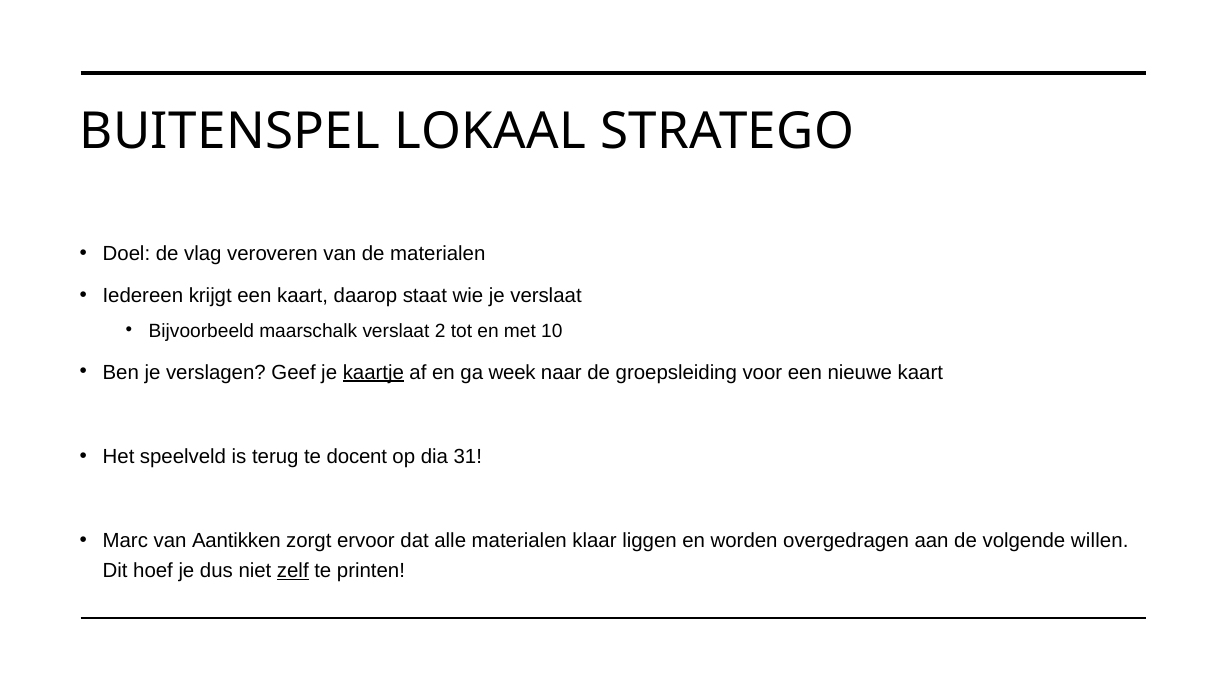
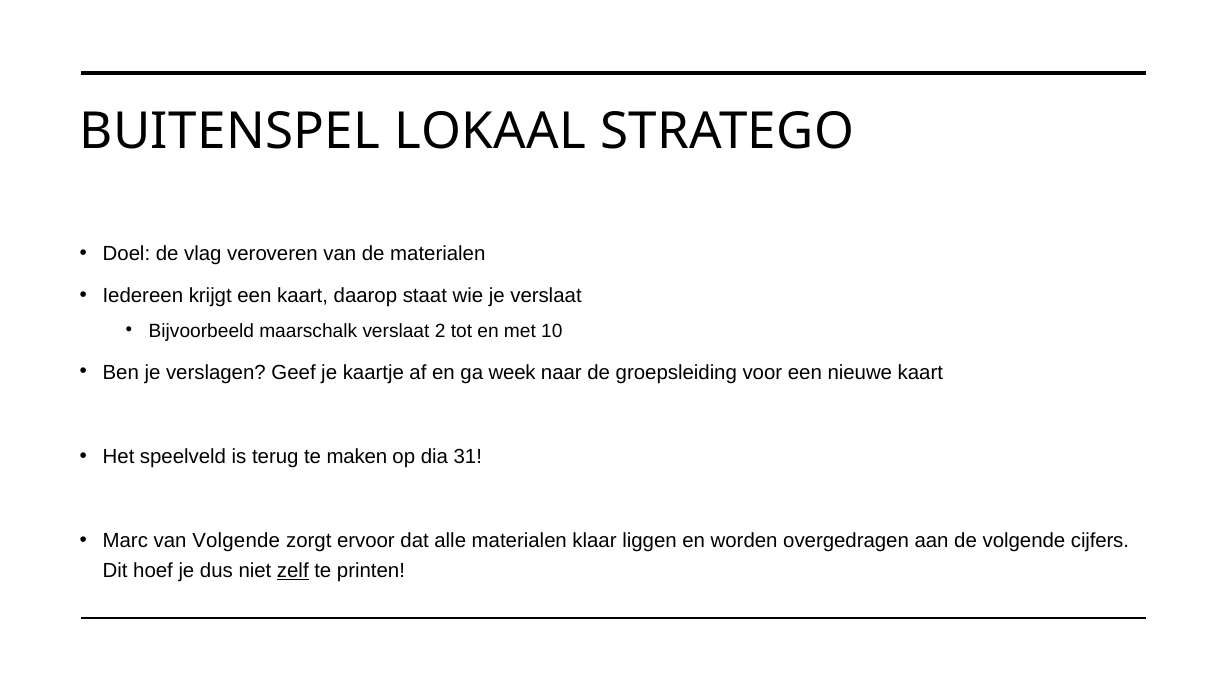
kaartje underline: present -> none
docent: docent -> maken
van Aantikken: Aantikken -> Volgende
willen: willen -> cijfers
